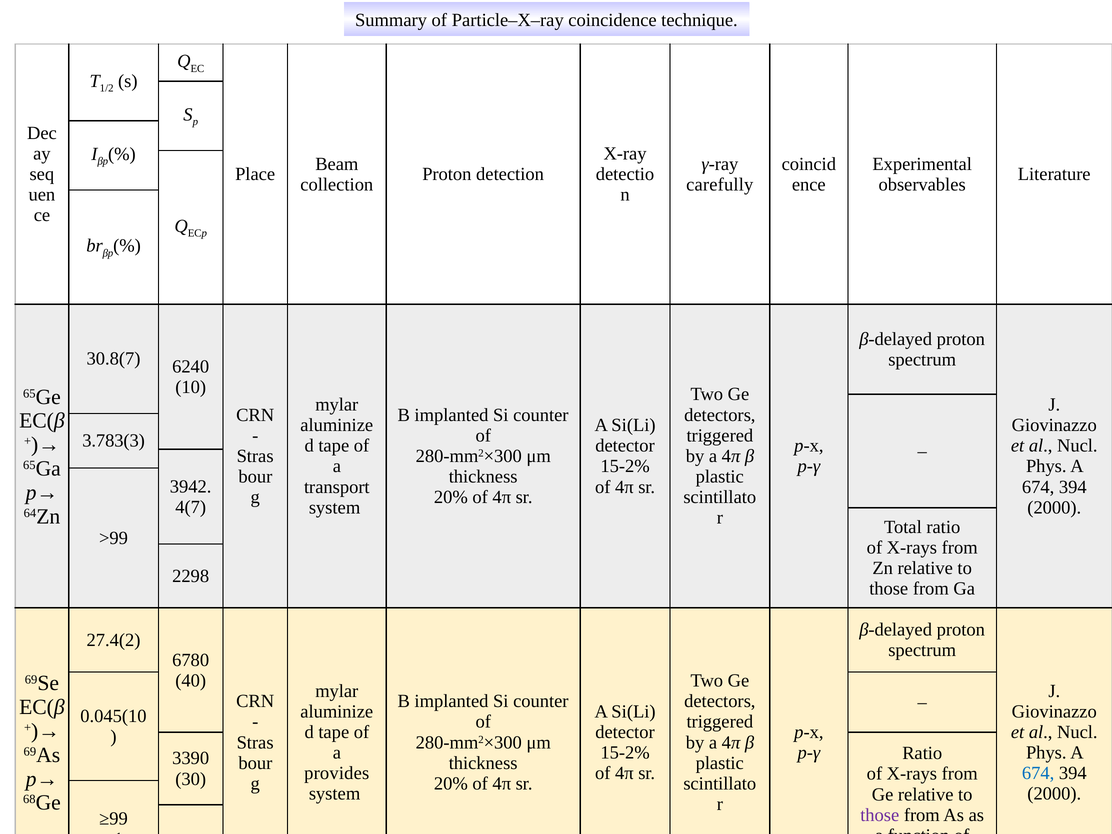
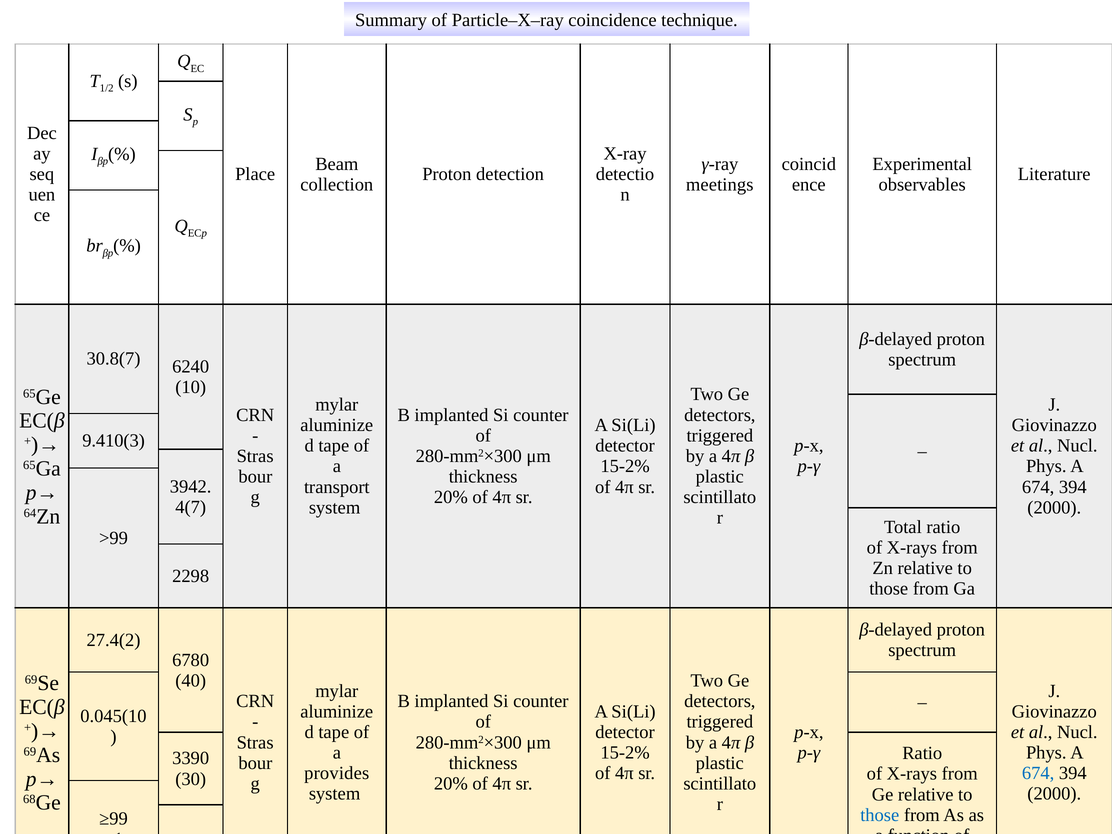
carefully: carefully -> meetings
3.783(3: 3.783(3 -> 9.410(3
those at (880, 815) colour: purple -> blue
